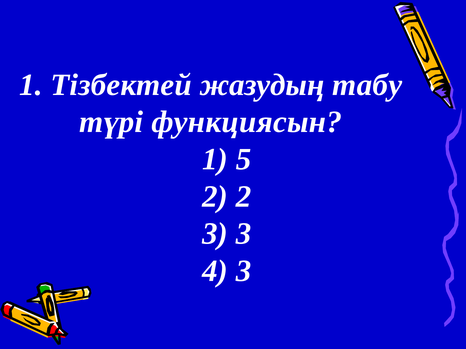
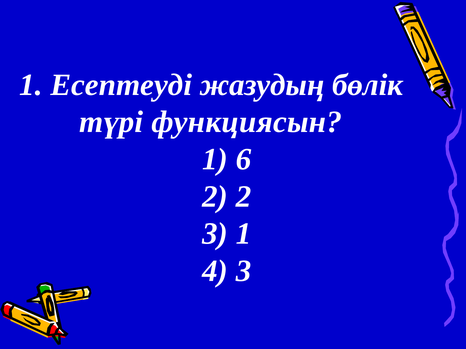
Тізбектей: Тізбектей -> Есептеуді
табу: табу -> бөлік
5: 5 -> 6
3 3: 3 -> 1
